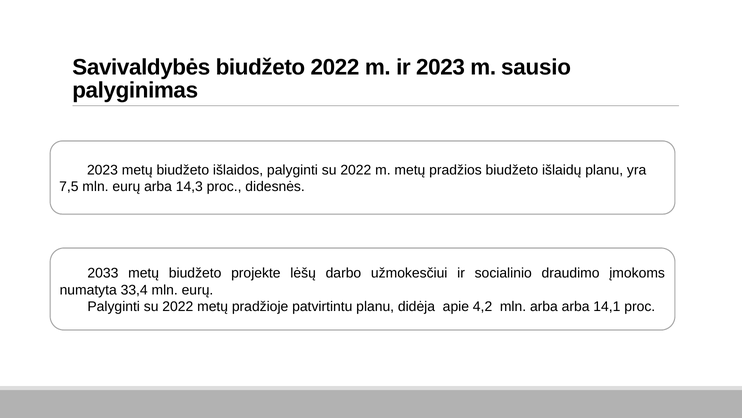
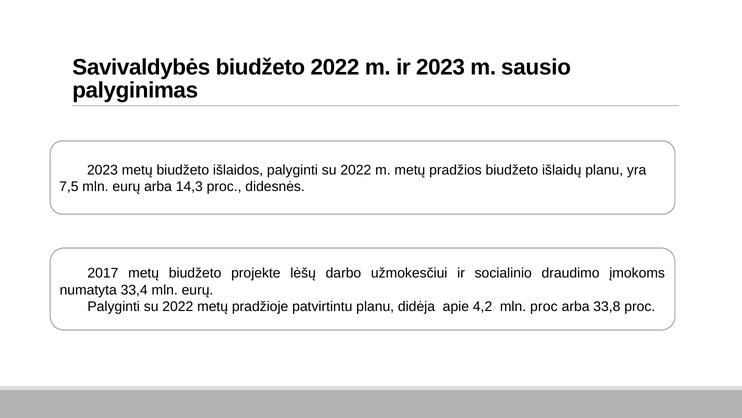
2033: 2033 -> 2017
mln arba: arba -> proc
14,1: 14,1 -> 33,8
